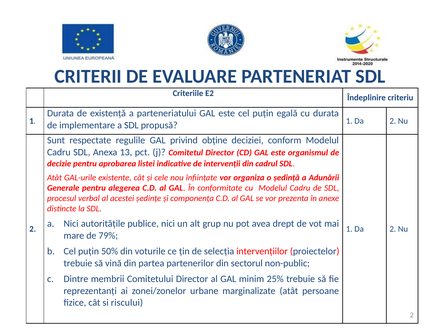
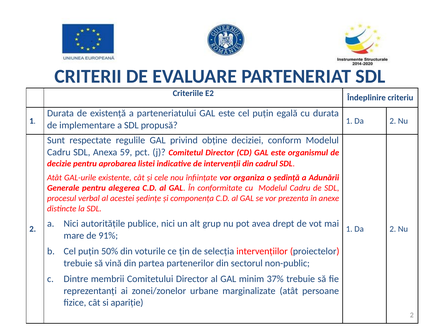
13: 13 -> 59
79%: 79% -> 91%
25%: 25% -> 37%
riscului: riscului -> apariție
